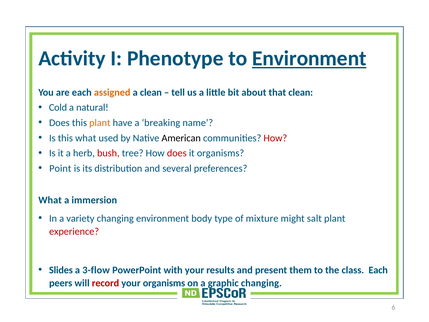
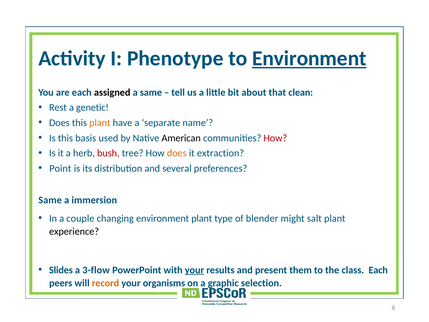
assigned colour: orange -> black
a clean: clean -> same
Cold: Cold -> Rest
natural: natural -> genetic
breaking: breaking -> separate
this what: what -> basis
does at (177, 153) colour: red -> orange
it organisms: organisms -> extraction
What at (50, 200): What -> Same
variety: variety -> couple
environment body: body -> plant
mixture: mixture -> blender
experience colour: red -> black
your at (195, 270) underline: none -> present
record colour: red -> orange
graphic changing: changing -> selection
